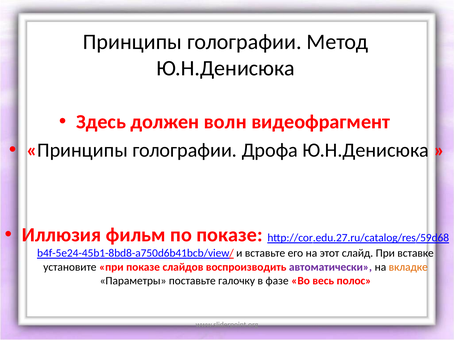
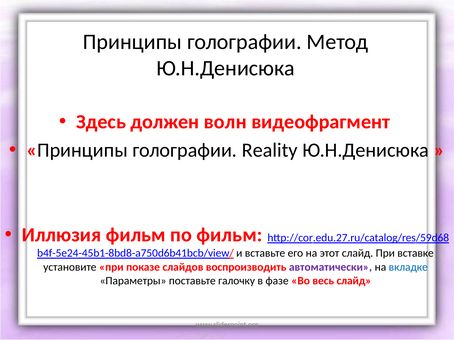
Дрофа: Дрофа -> Reality
по показе: показе -> фильм
вкладке colour: orange -> blue
весь полос: полос -> слайд
